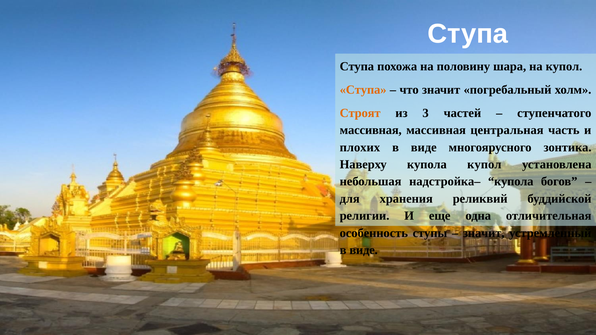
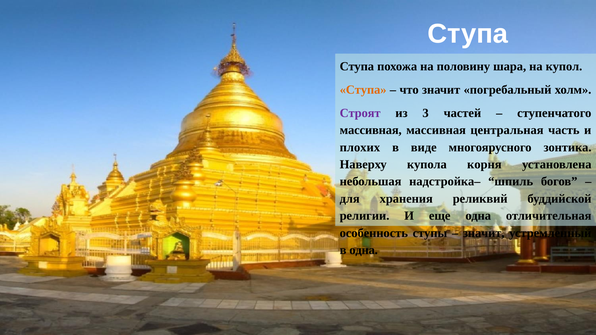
Строят colour: orange -> purple
купола купол: купол -> корня
надстройка– купола: купола -> шпиль
виде at (364, 250): виде -> одна
